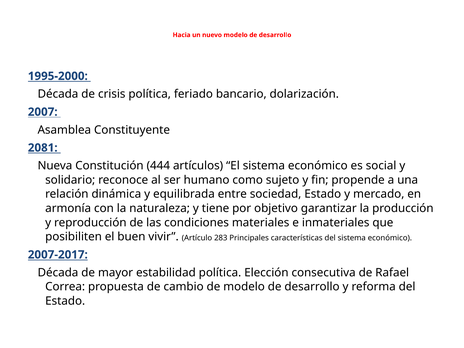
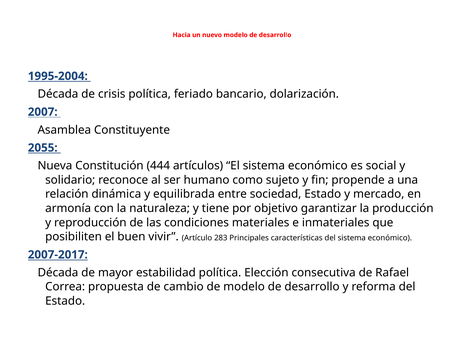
1995-2000: 1995-2000 -> 1995-2004
2081: 2081 -> 2055
